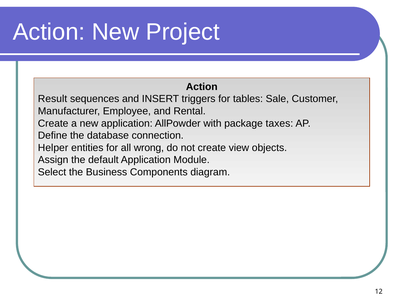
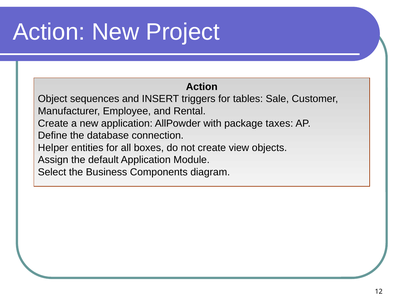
Result: Result -> Object
wrong: wrong -> boxes
